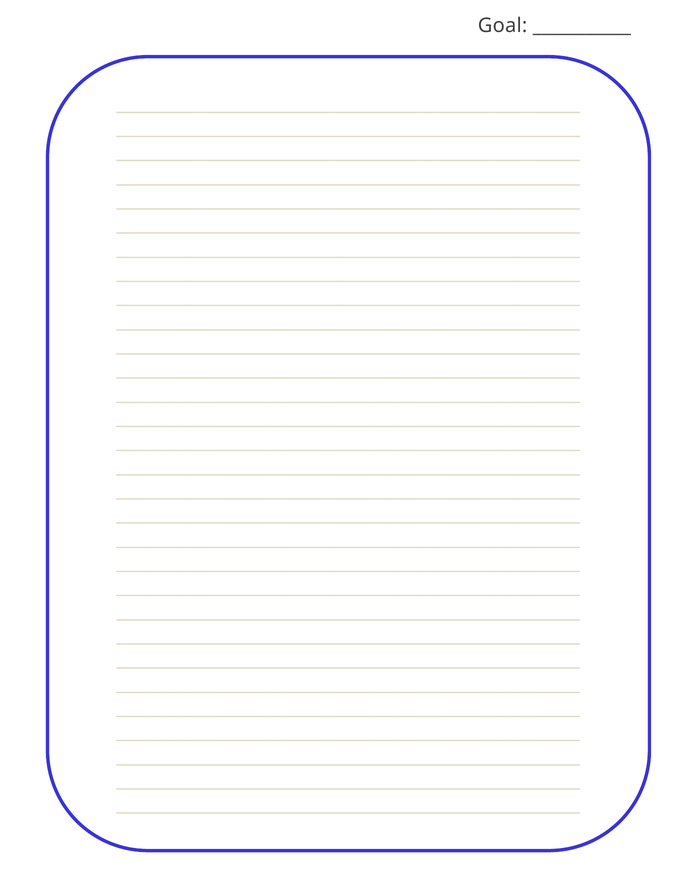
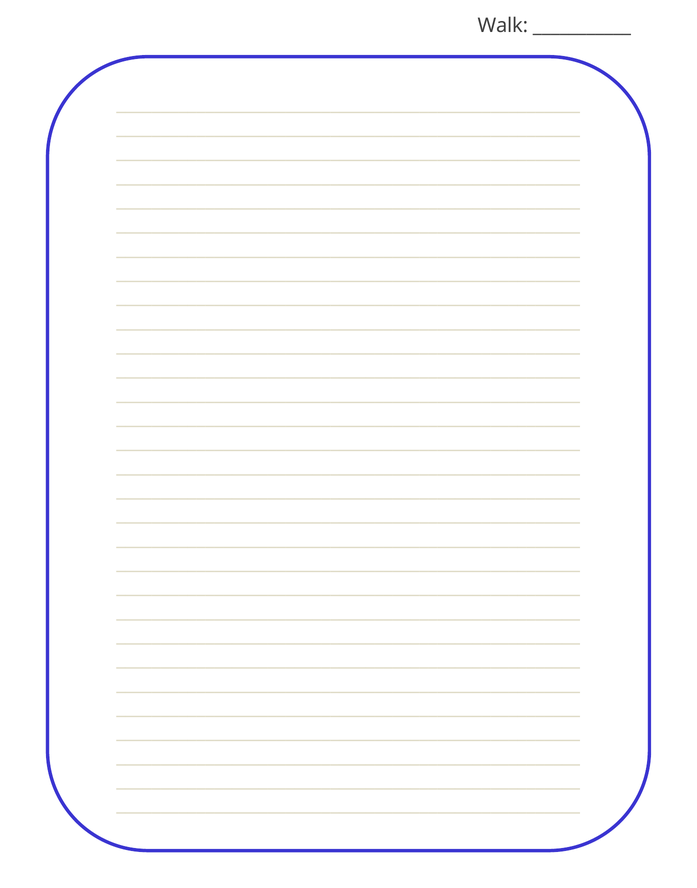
Goal: Goal -> Walk
